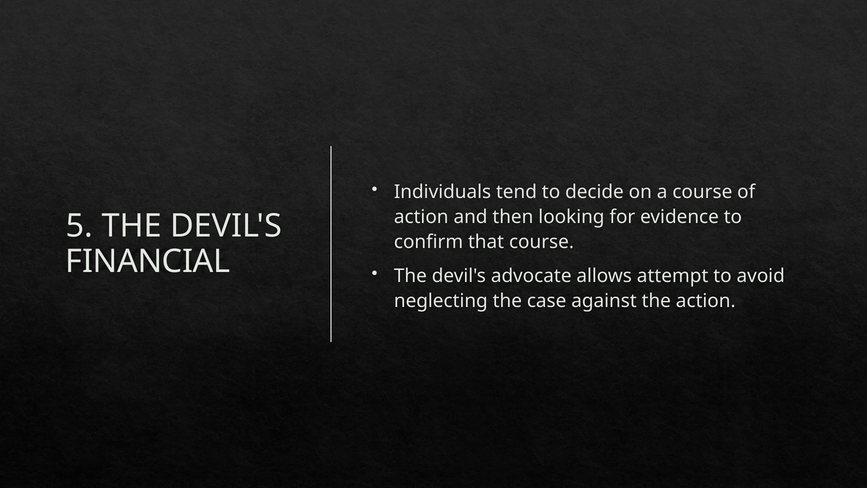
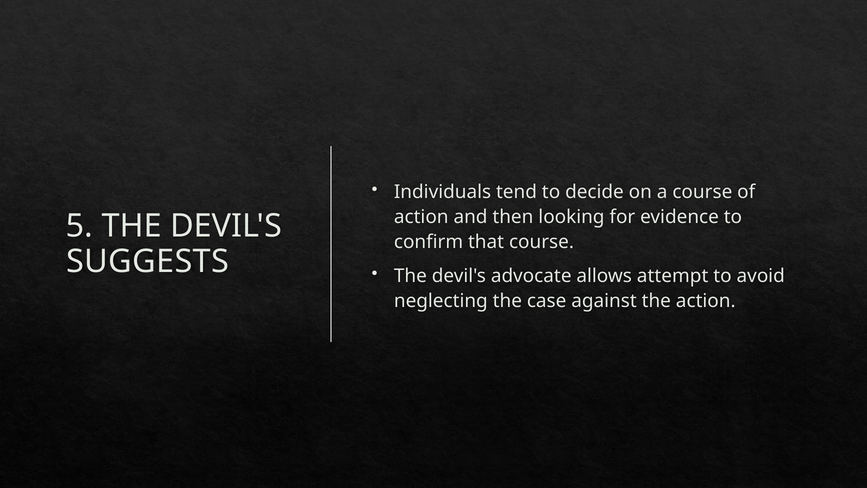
FINANCIAL: FINANCIAL -> SUGGESTS
